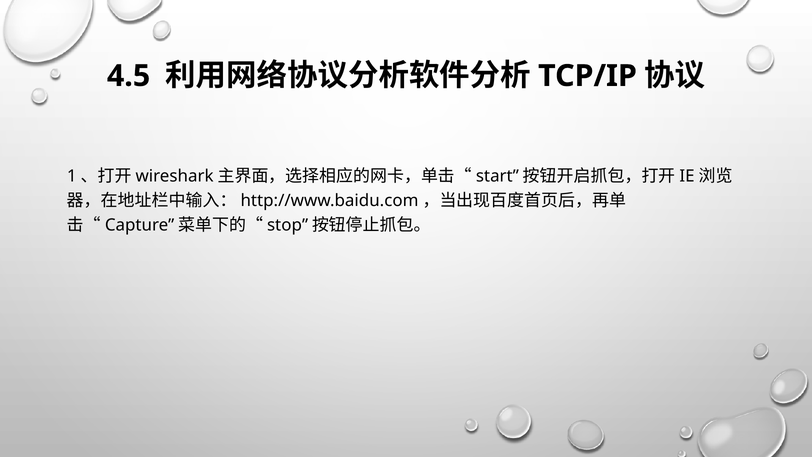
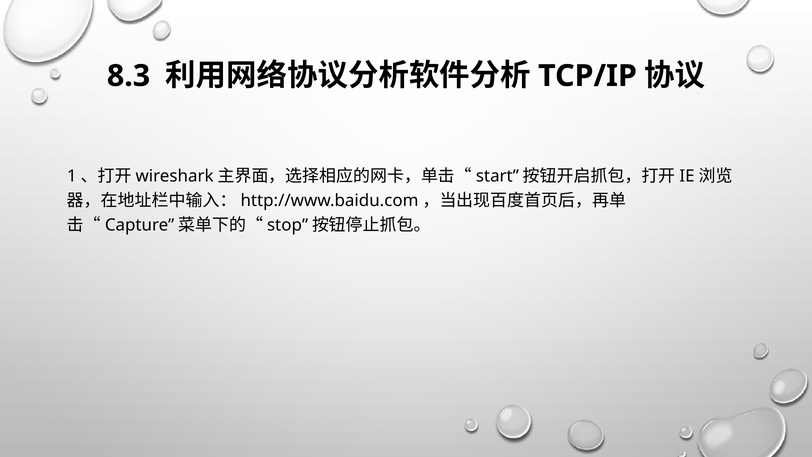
4.5: 4.5 -> 8.3
